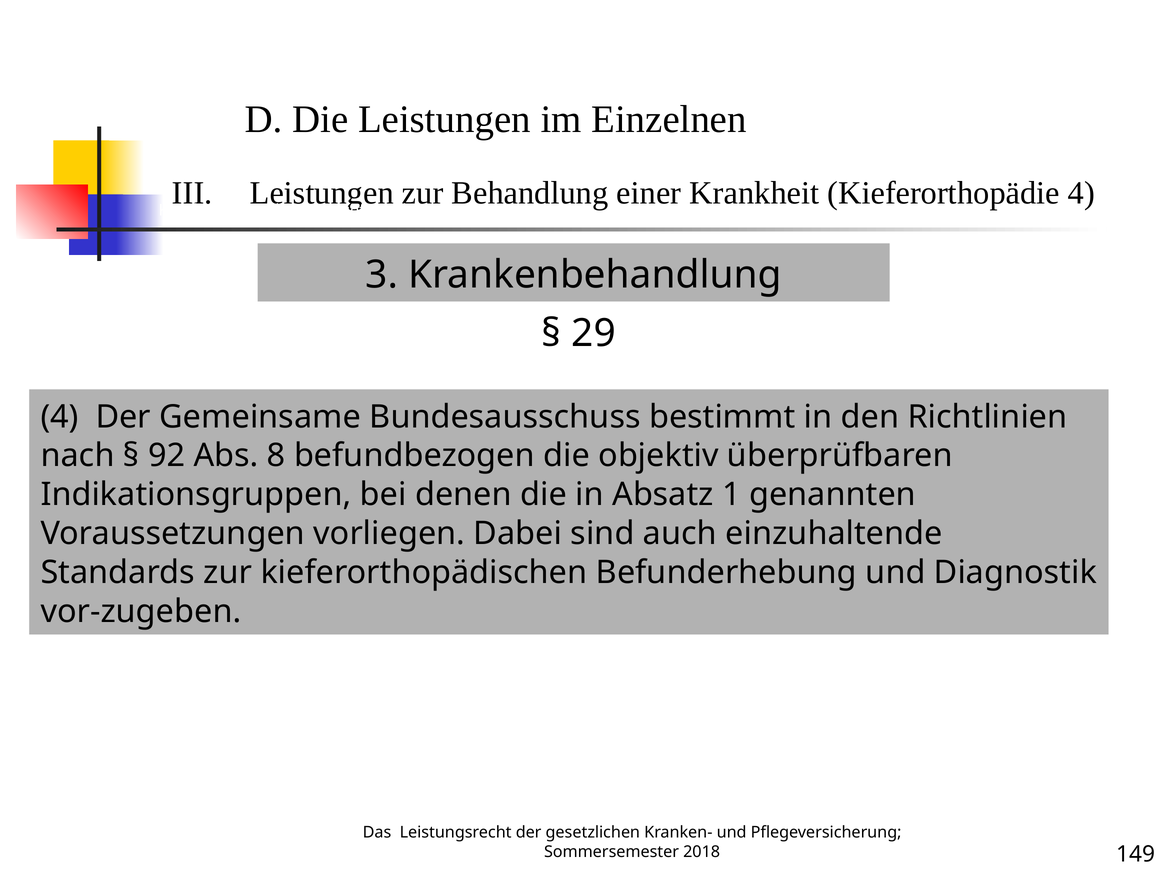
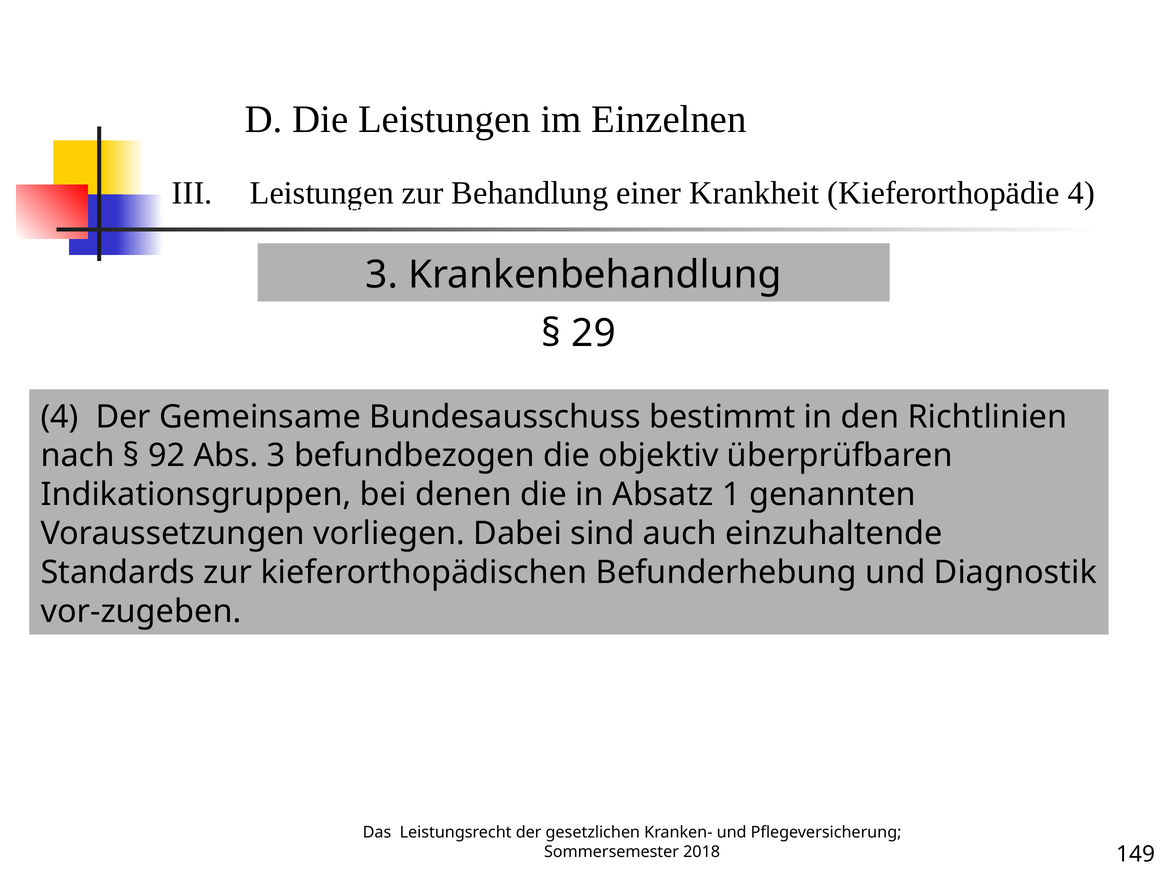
Abs 8: 8 -> 3
